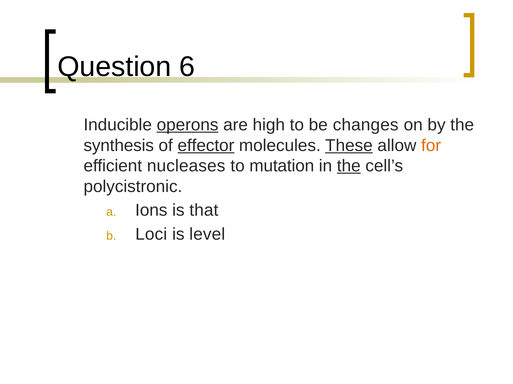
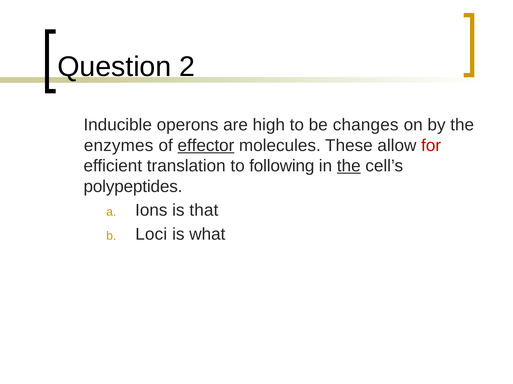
6: 6 -> 2
operons underline: present -> none
synthesis: synthesis -> enzymes
These underline: present -> none
for colour: orange -> red
nucleases: nucleases -> translation
mutation: mutation -> following
polycistronic: polycistronic -> polypeptides
level: level -> what
